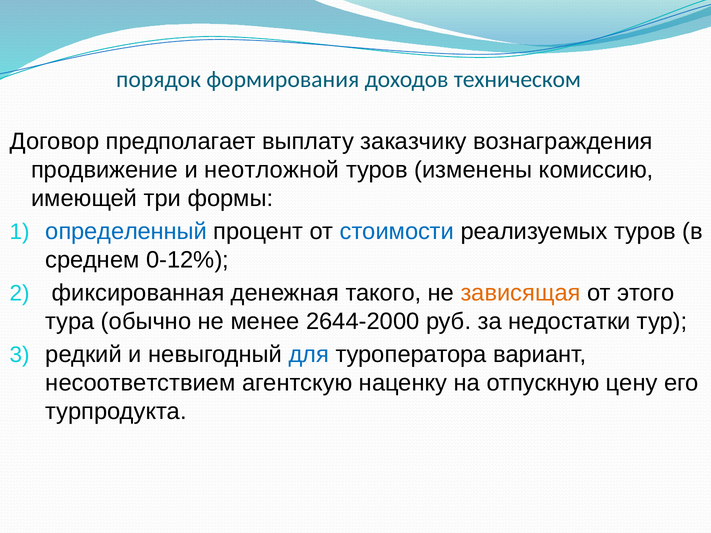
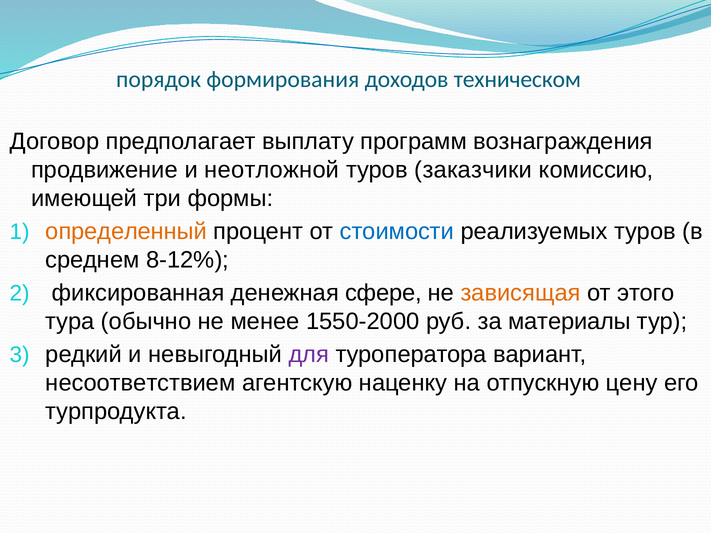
заказчику: заказчику -> программ
изменены: изменены -> заказчики
определенный colour: blue -> orange
0-12%: 0-12% -> 8-12%
такого: такого -> сфере
2644-2000: 2644-2000 -> 1550-2000
недостатки: недостатки -> материалы
для colour: blue -> purple
